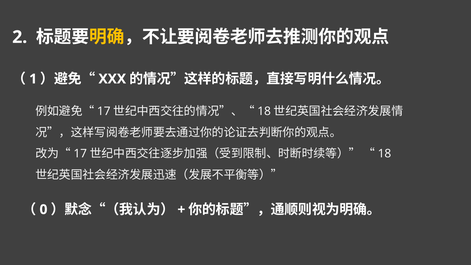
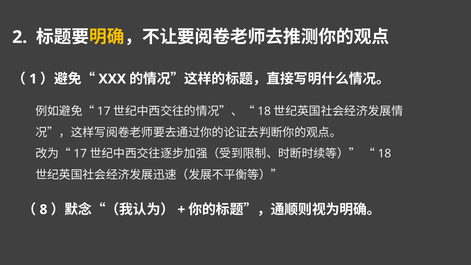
0: 0 -> 8
